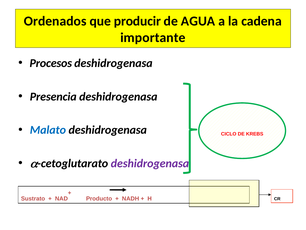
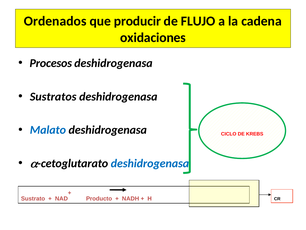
AGUA: AGUA -> FLUJO
importante: importante -> oxidaciones
Presencia: Presencia -> Sustratos
deshidrogenasa at (150, 163) colour: purple -> blue
